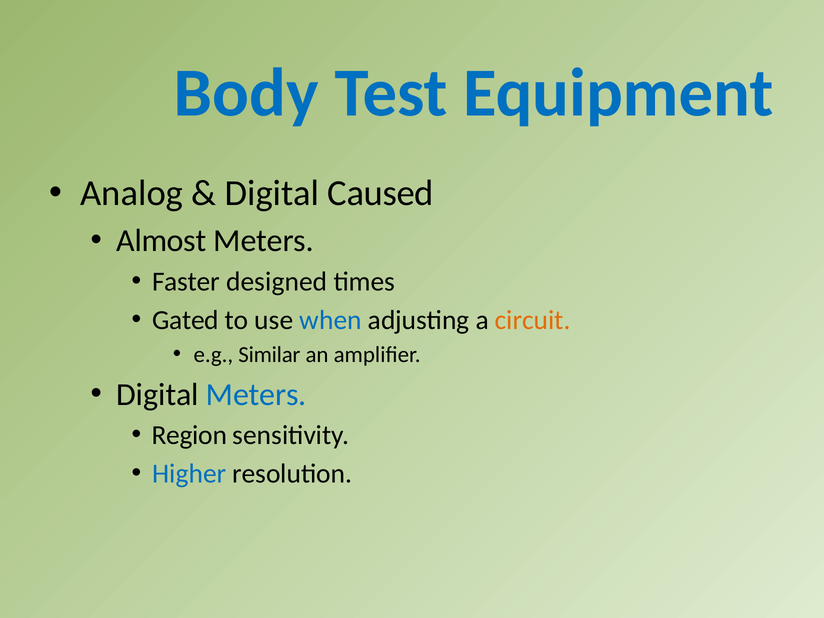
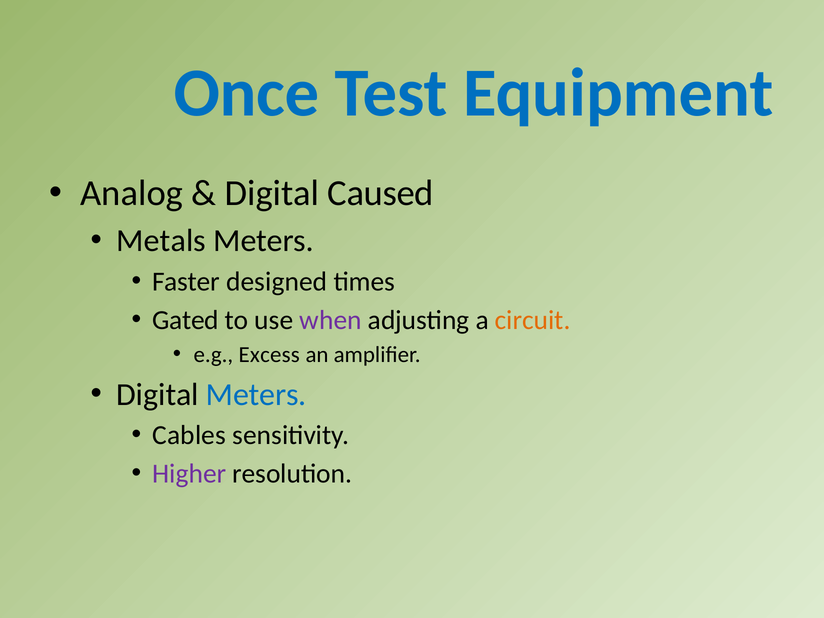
Body: Body -> Once
Almost: Almost -> Metals
when colour: blue -> purple
Similar: Similar -> Excess
Region: Region -> Cables
Higher colour: blue -> purple
